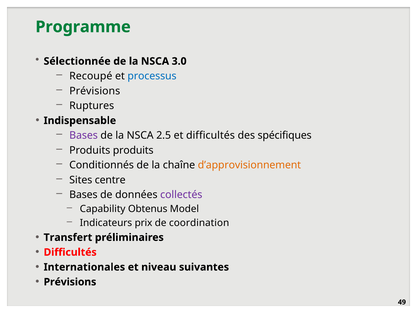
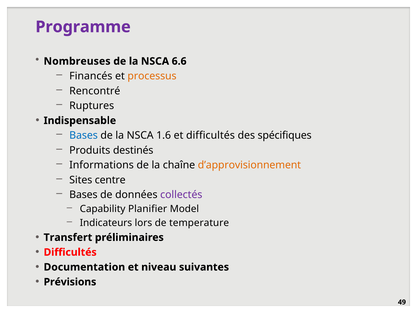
Programme colour: green -> purple
Sélectionnée: Sélectionnée -> Nombreuses
3.0: 3.0 -> 6.6
Recoupé: Recoupé -> Financés
processus colour: blue -> orange
Prévisions at (95, 91): Prévisions -> Rencontré
Bases at (84, 135) colour: purple -> blue
2.5: 2.5 -> 1.6
Produits produits: produits -> destinés
Conditionnés: Conditionnés -> Informations
Obtenus: Obtenus -> Planifier
prix: prix -> lors
coordination: coordination -> temperature
Internationales: Internationales -> Documentation
